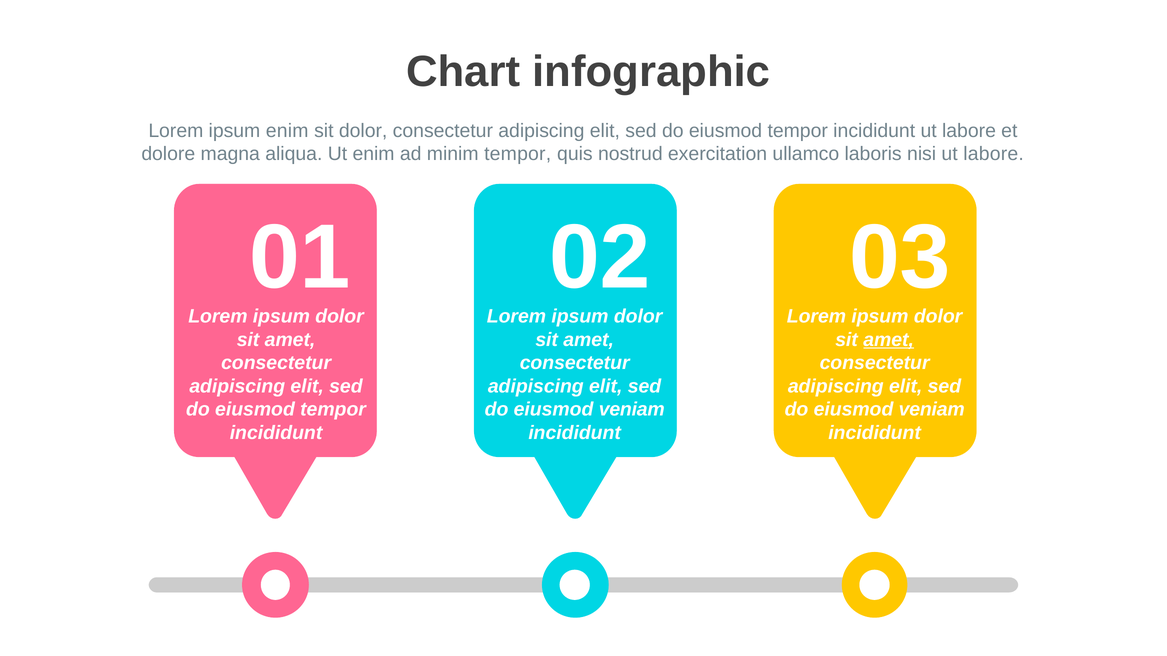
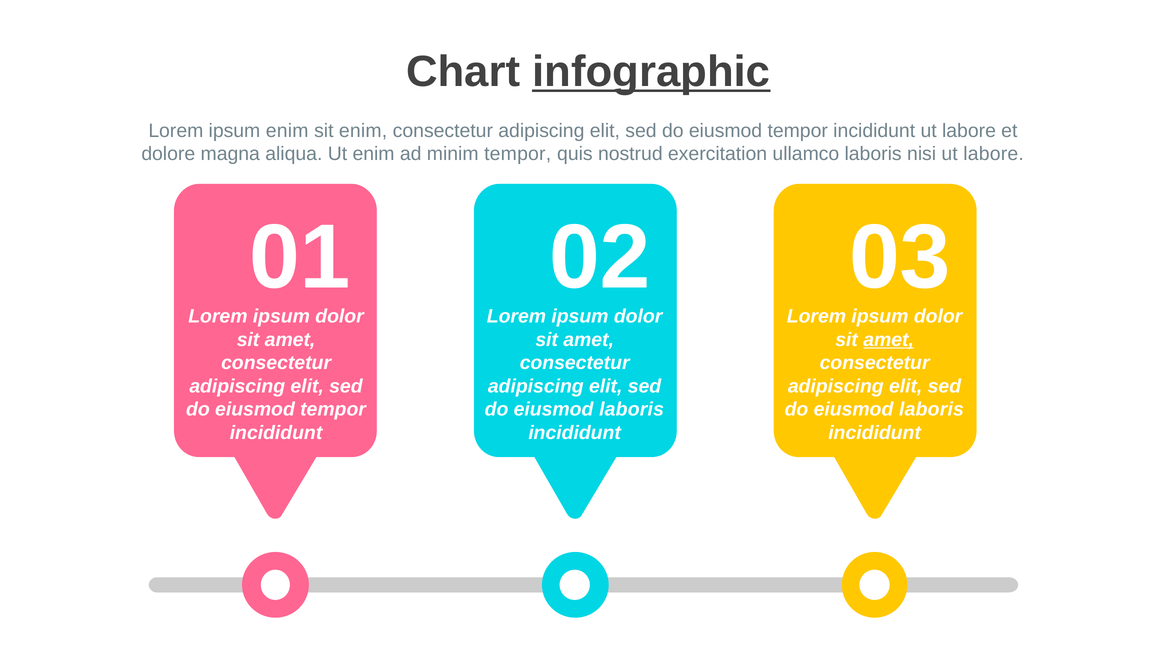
infographic underline: none -> present
sit dolor: dolor -> enim
veniam at (632, 410): veniam -> laboris
veniam at (932, 410): veniam -> laboris
